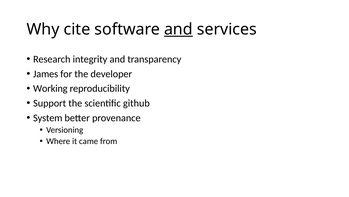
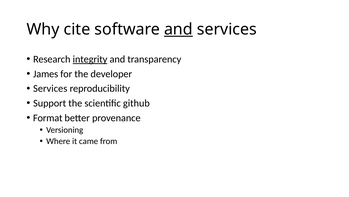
integrity underline: none -> present
Working at (50, 88): Working -> Services
System: System -> Format
